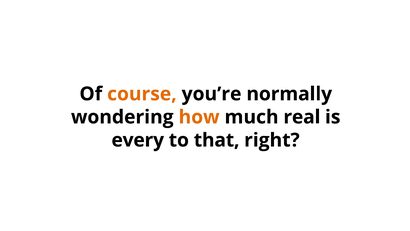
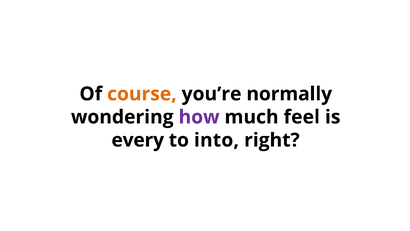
how colour: orange -> purple
real: real -> feel
that: that -> into
